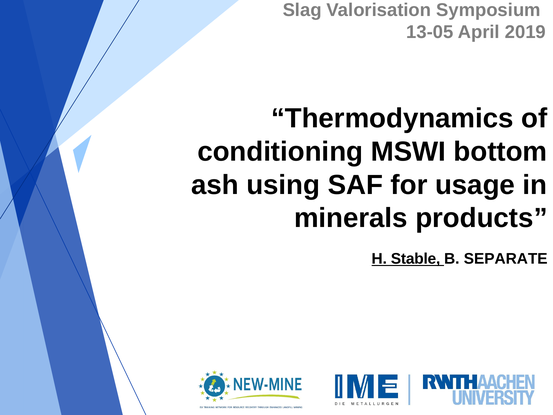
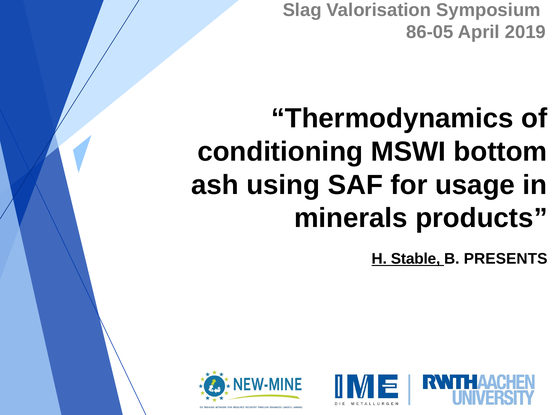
13-05: 13-05 -> 86-05
SEPARATE: SEPARATE -> PRESENTS
